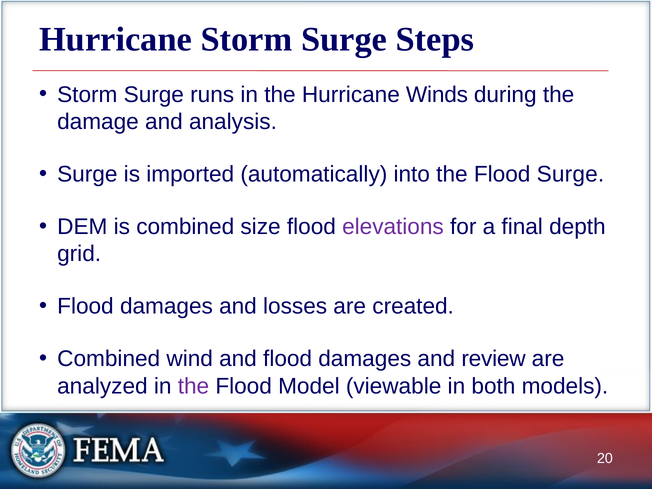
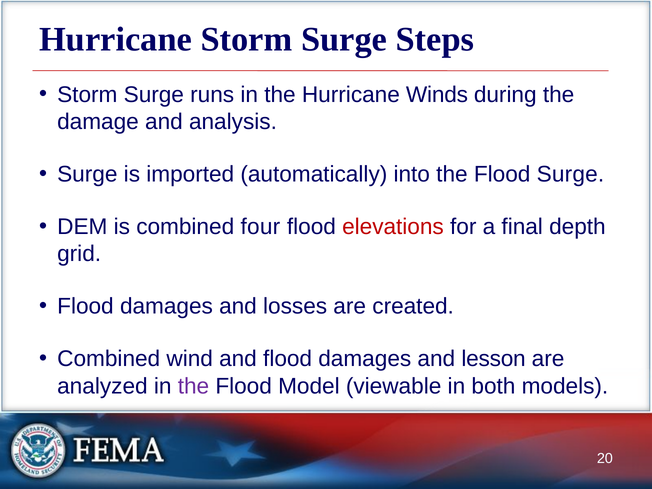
size: size -> four
elevations colour: purple -> red
review: review -> lesson
